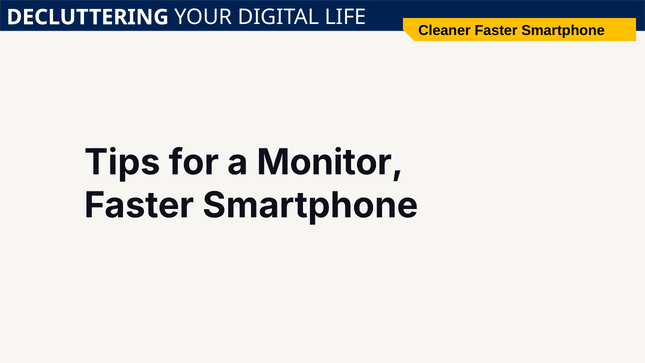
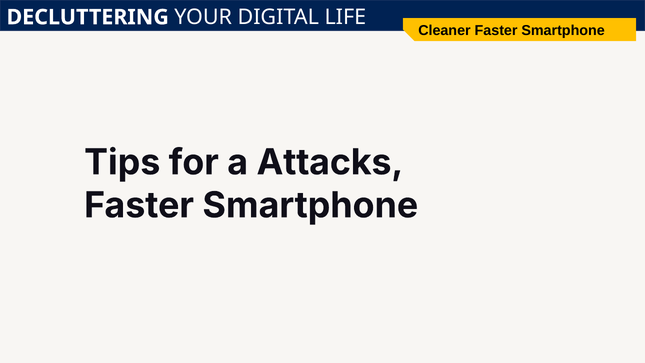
Monitor: Monitor -> Attacks
